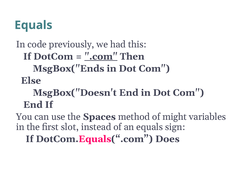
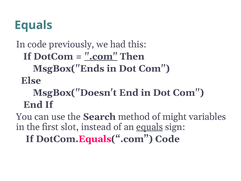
Spaces: Spaces -> Search
equals at (150, 127) underline: none -> present
DotCom.Equals(“.com Does: Does -> Code
